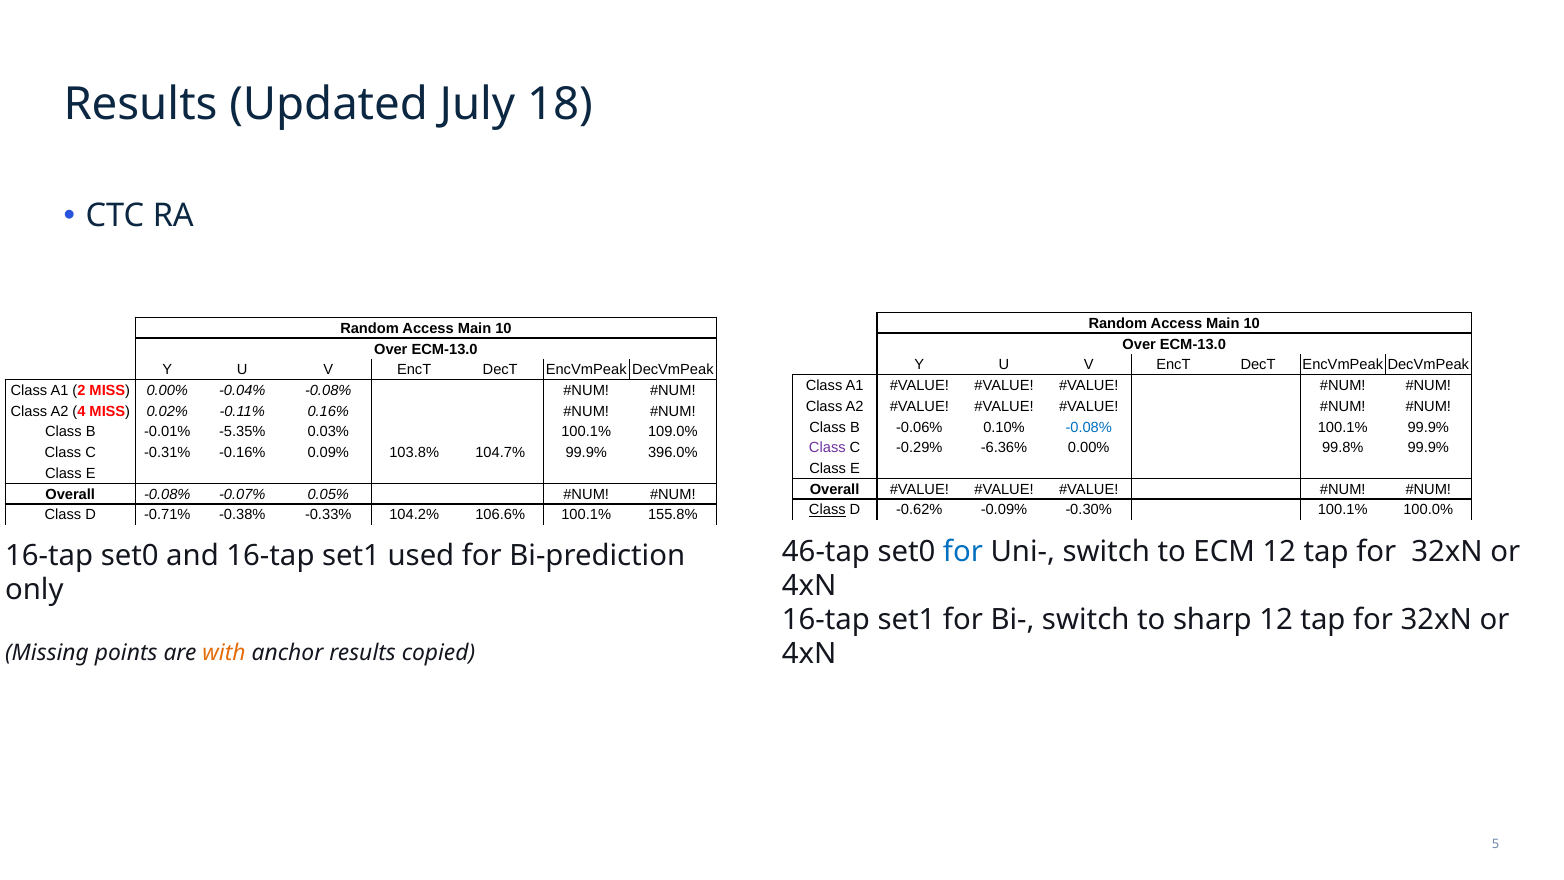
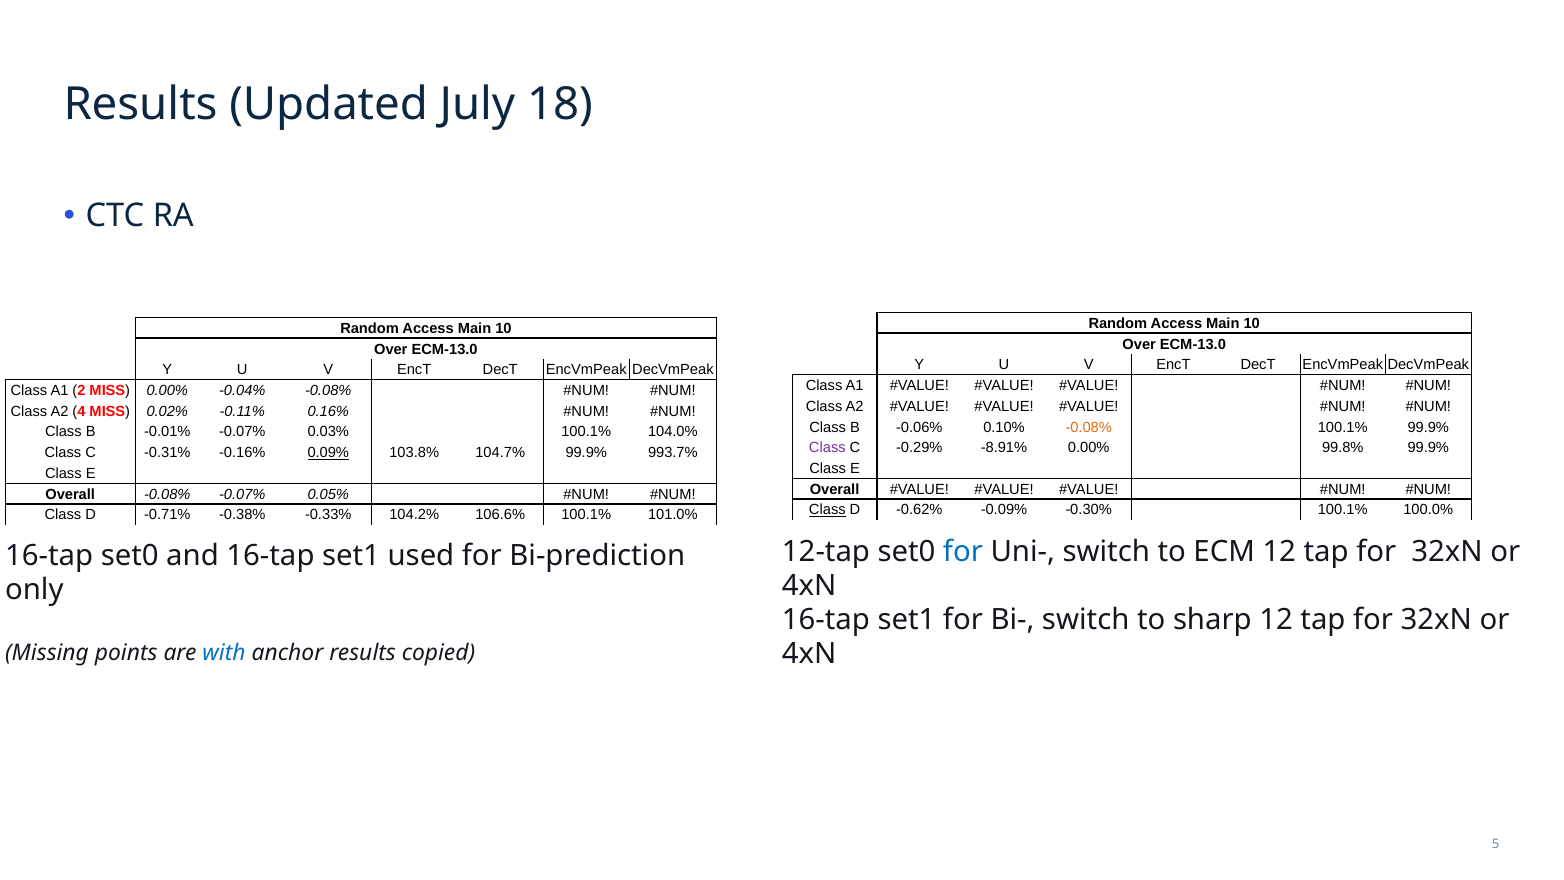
-0.08% at (1089, 427) colour: blue -> orange
-0.01% -5.35%: -5.35% -> -0.07%
109.0%: 109.0% -> 104.0%
-6.36%: -6.36% -> -8.91%
0.09% underline: none -> present
396.0%: 396.0% -> 993.7%
155.8%: 155.8% -> 101.0%
46-tap: 46-tap -> 12-tap
with colour: orange -> blue
